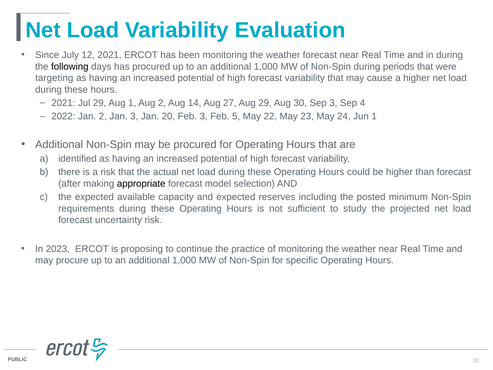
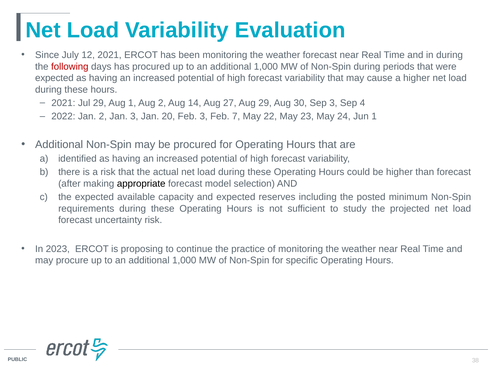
following colour: black -> red
targeting at (54, 78): targeting -> expected
5: 5 -> 7
